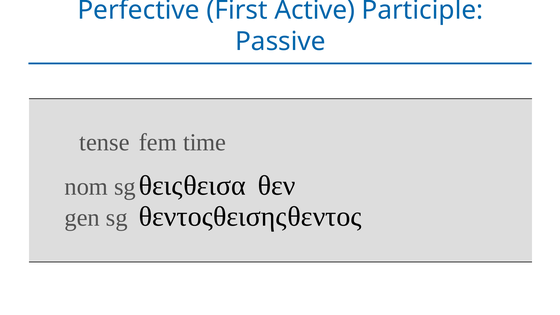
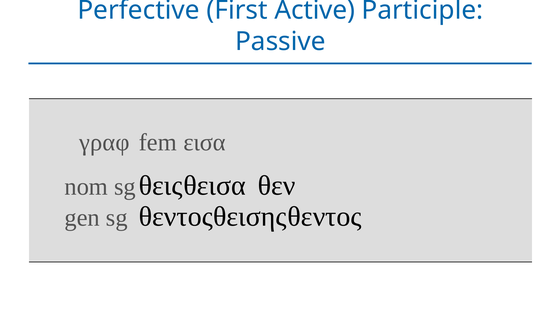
tense: tense -> γραφ
time: time -> εισα
